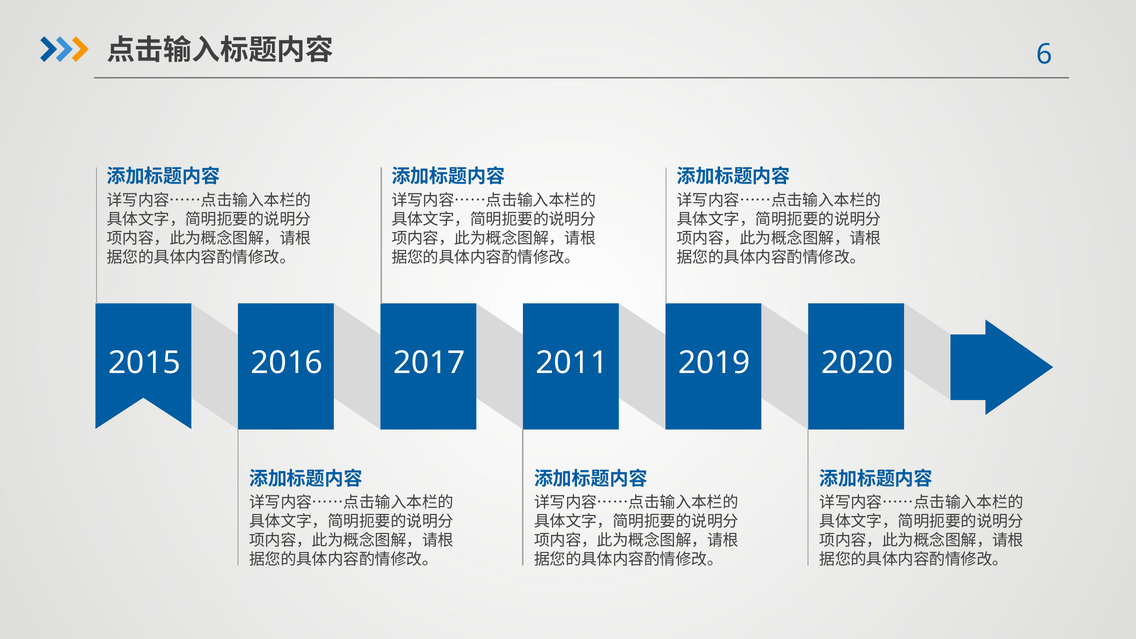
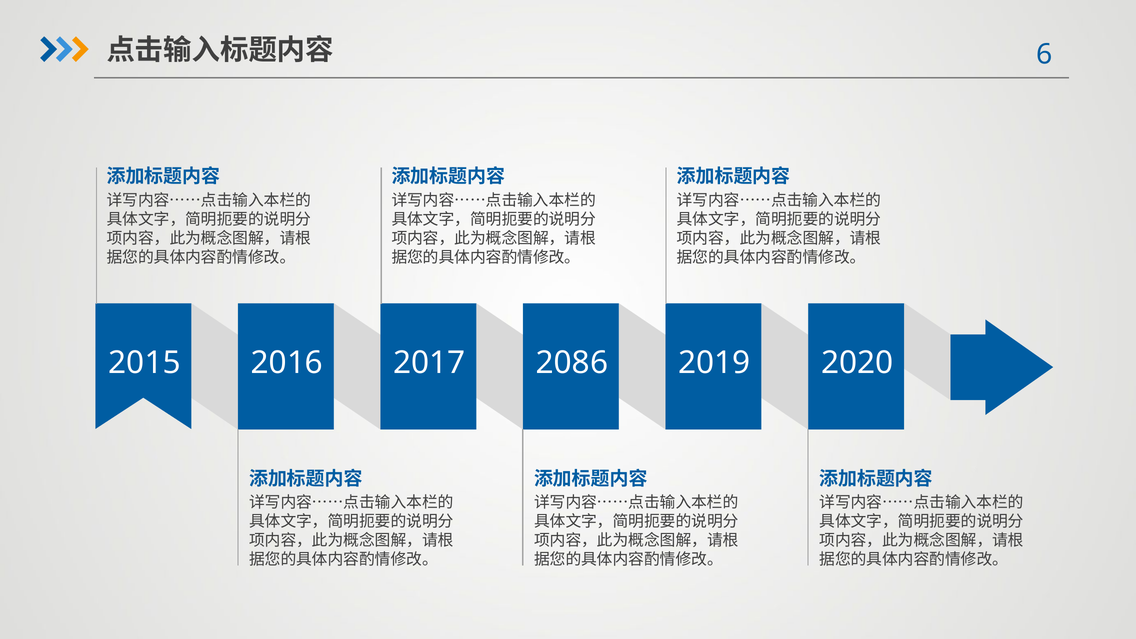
2011: 2011 -> 2086
